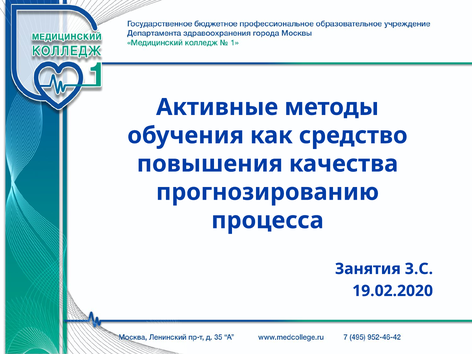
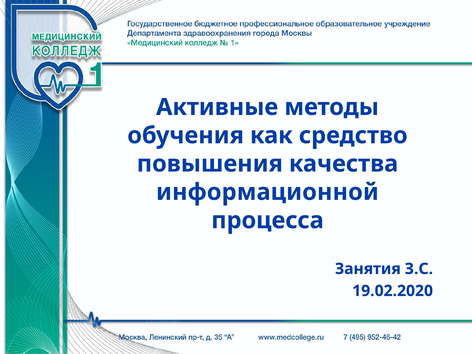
прогнозированию: прогнозированию -> информационной
